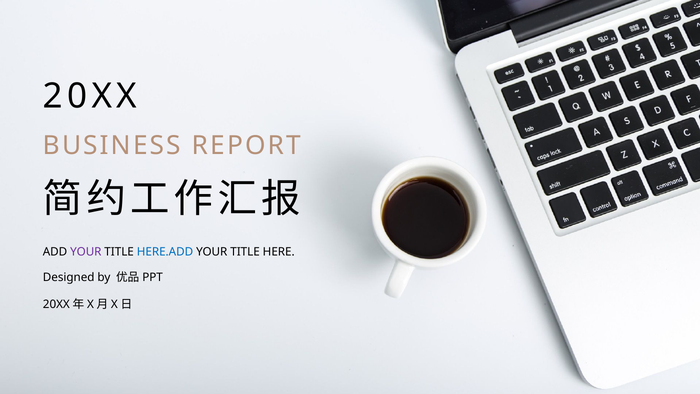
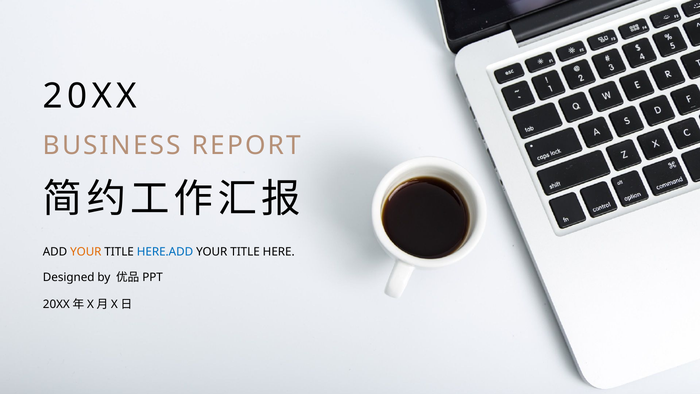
YOUR at (86, 252) colour: purple -> orange
